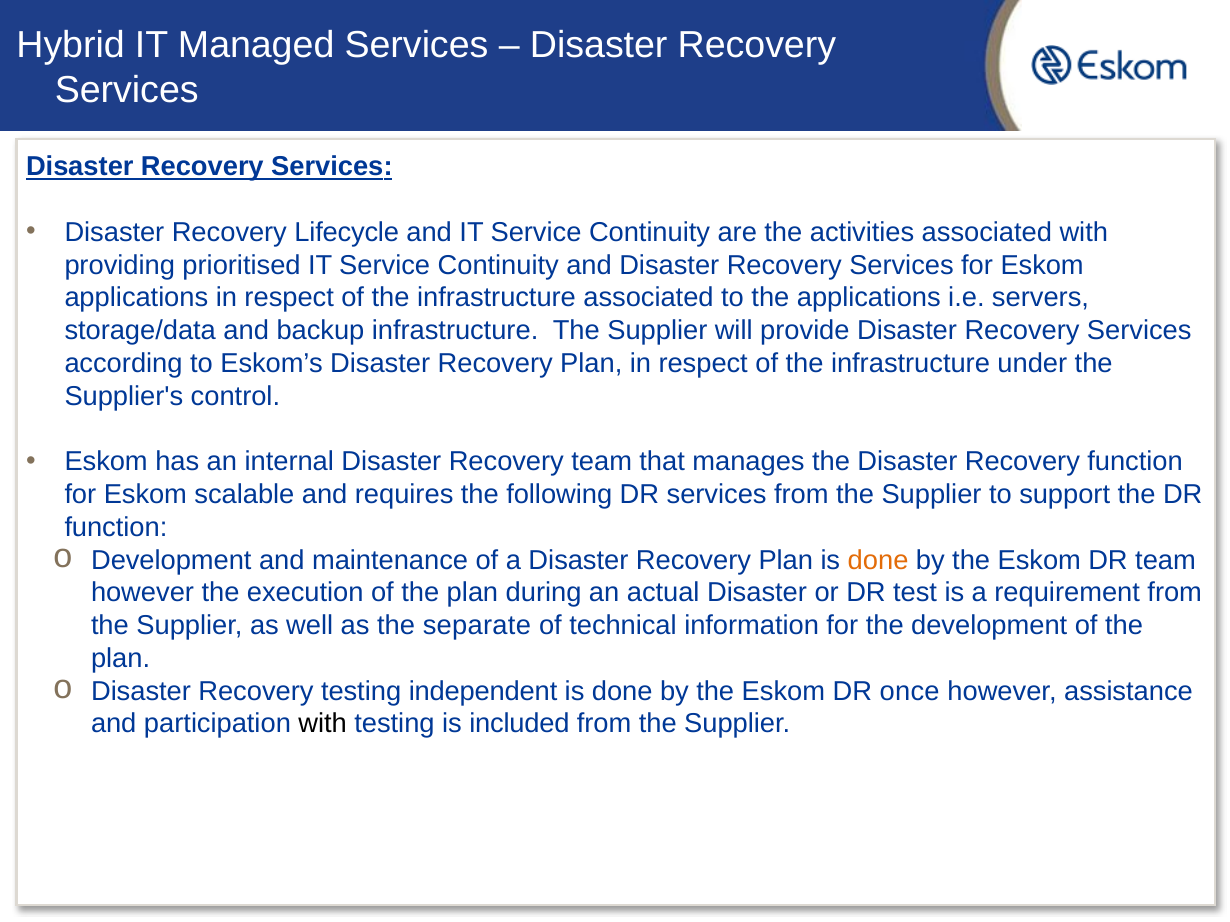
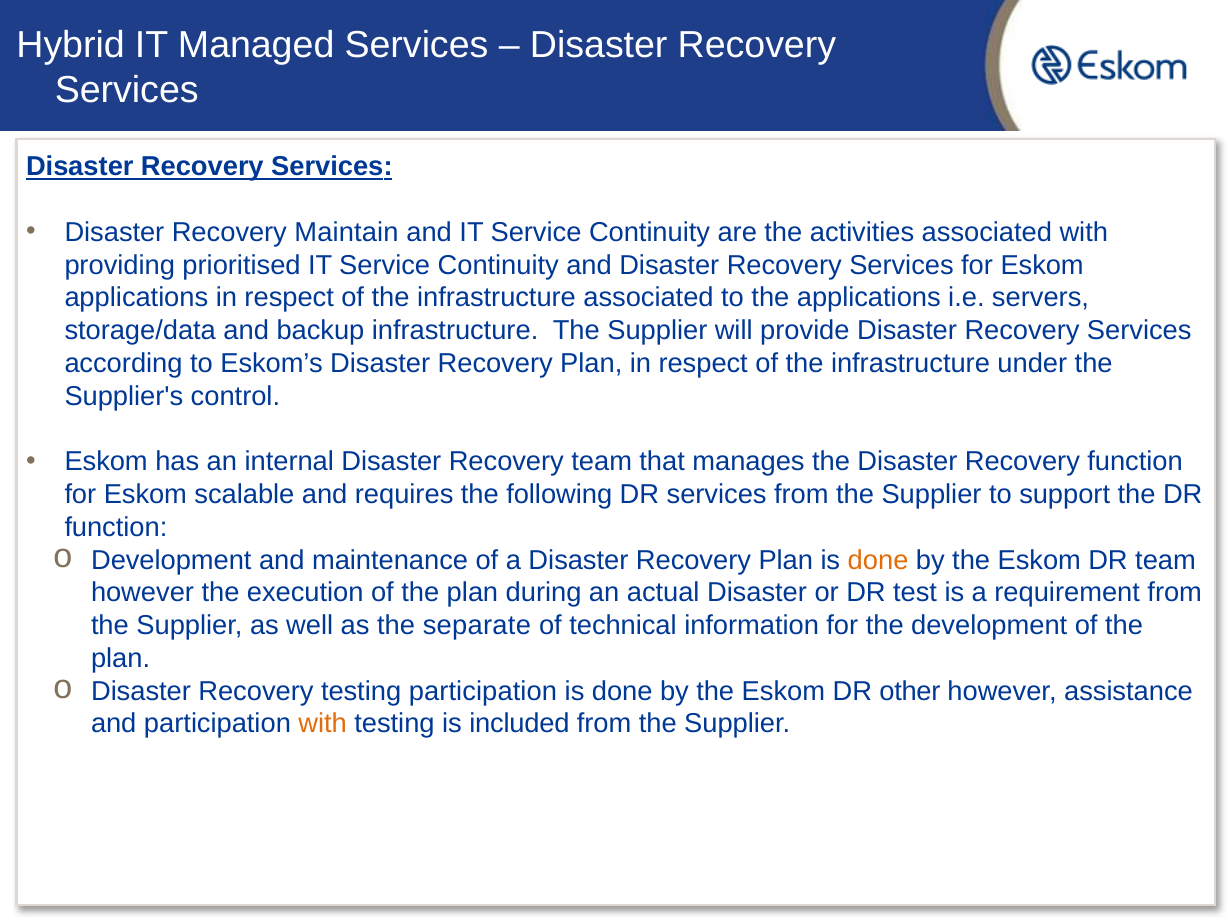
Lifecycle: Lifecycle -> Maintain
testing independent: independent -> participation
once: once -> other
with at (323, 724) colour: black -> orange
